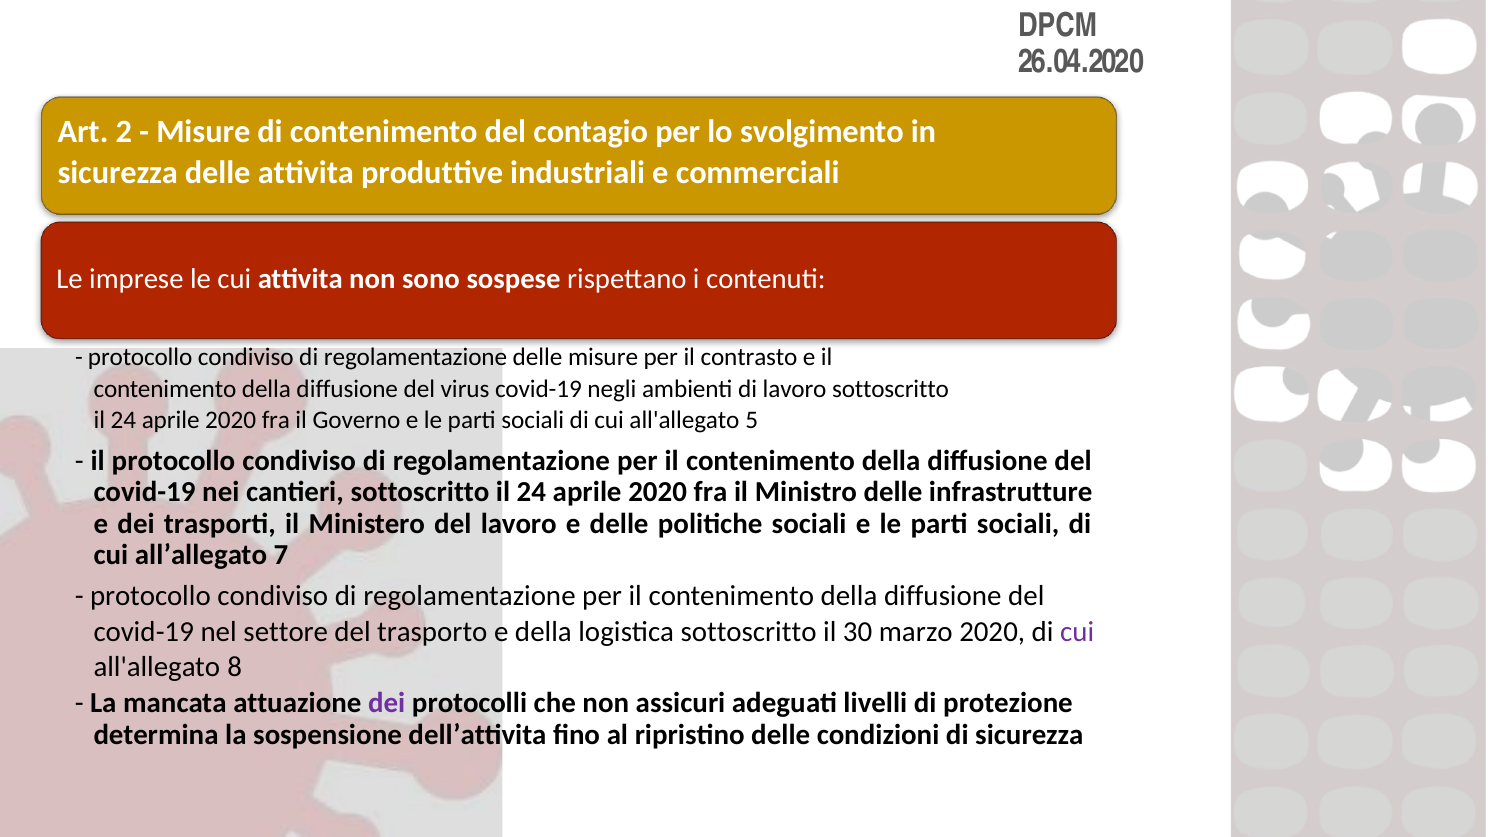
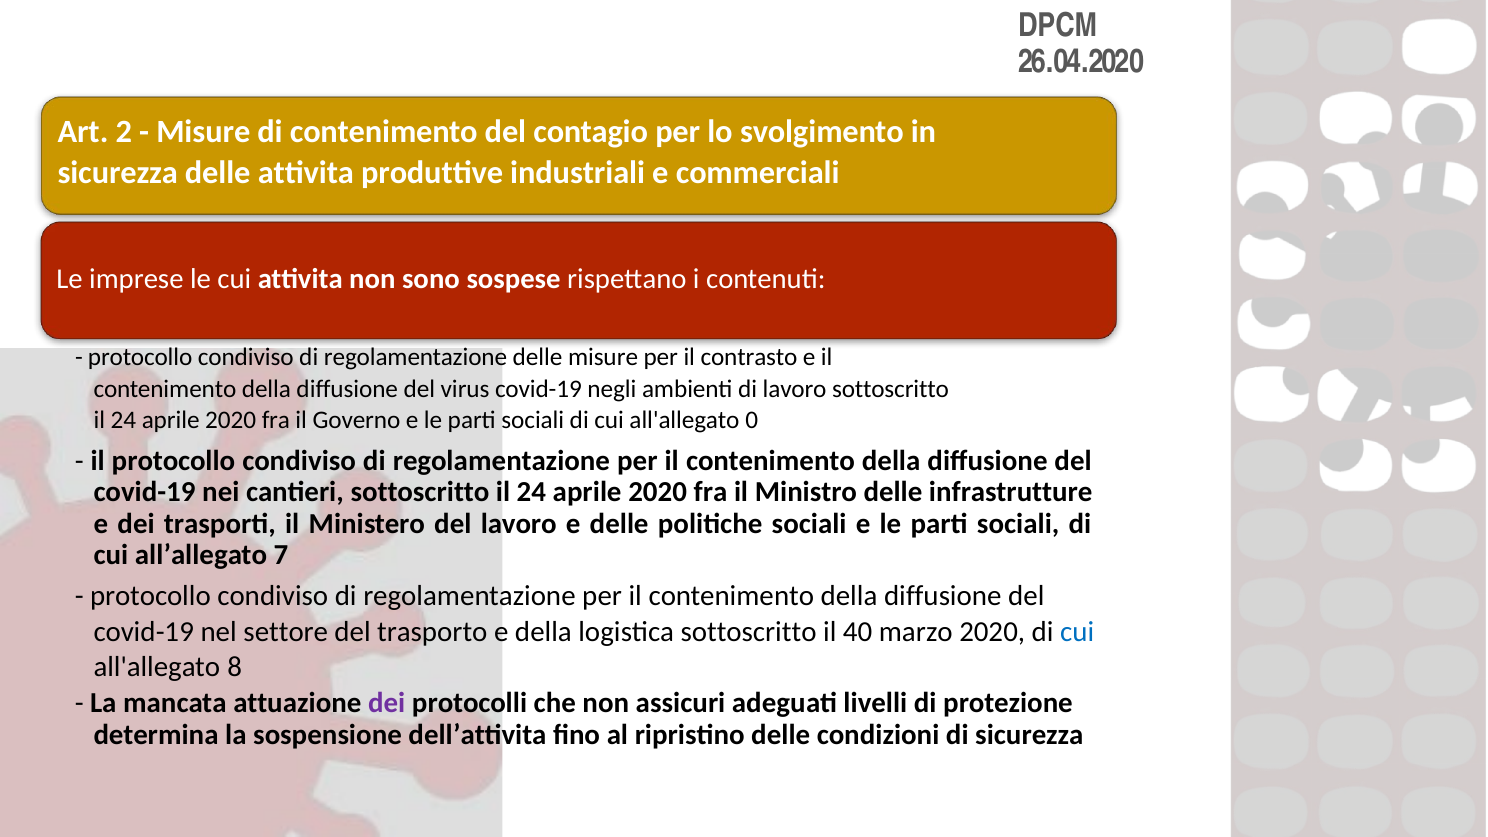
5: 5 -> 0
30: 30 -> 40
cui at (1077, 632) colour: purple -> blue
